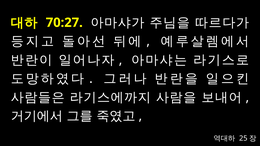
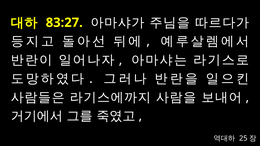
70:27: 70:27 -> 83:27
